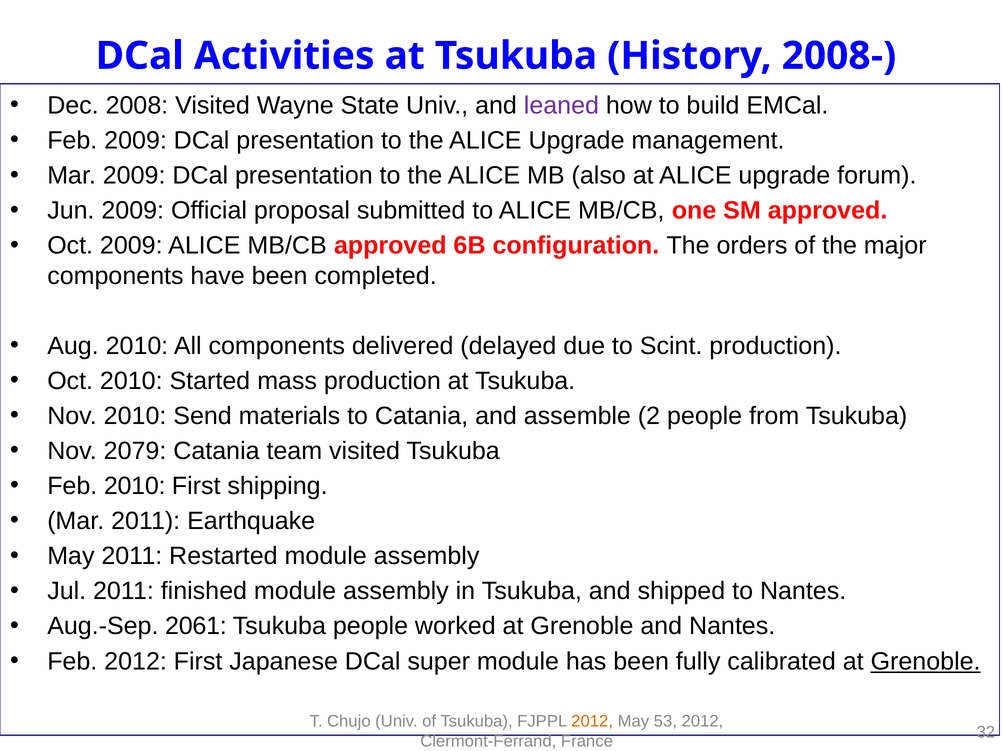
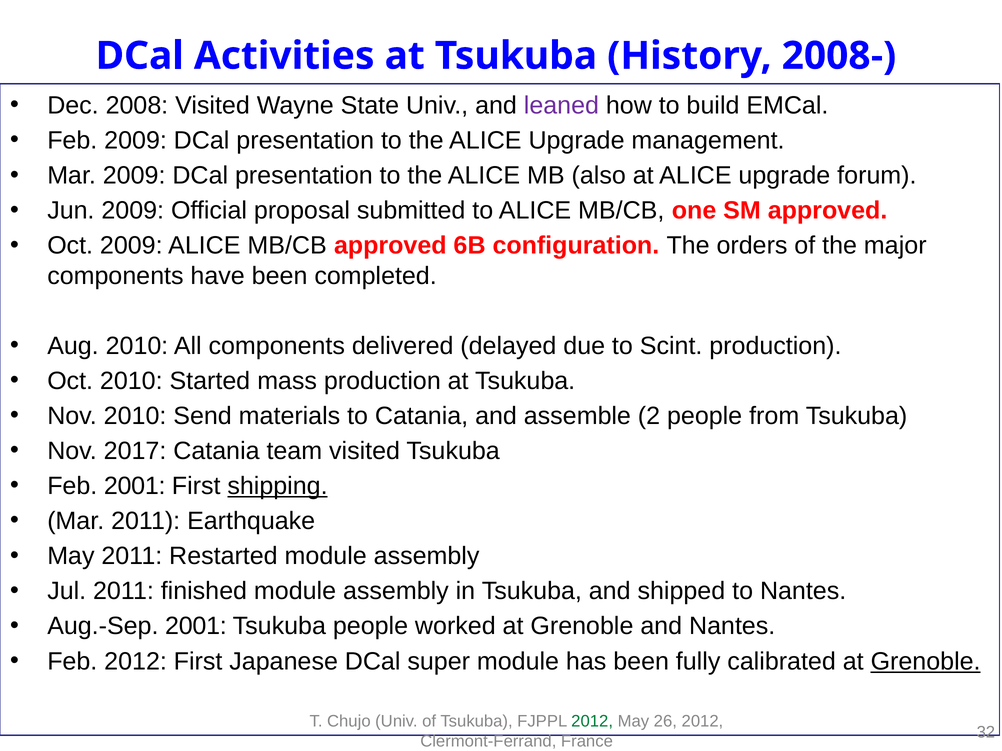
2079: 2079 -> 2017
Feb 2010: 2010 -> 2001
shipping underline: none -> present
Aug.-Sep 2061: 2061 -> 2001
2012 at (592, 722) colour: orange -> green
53: 53 -> 26
